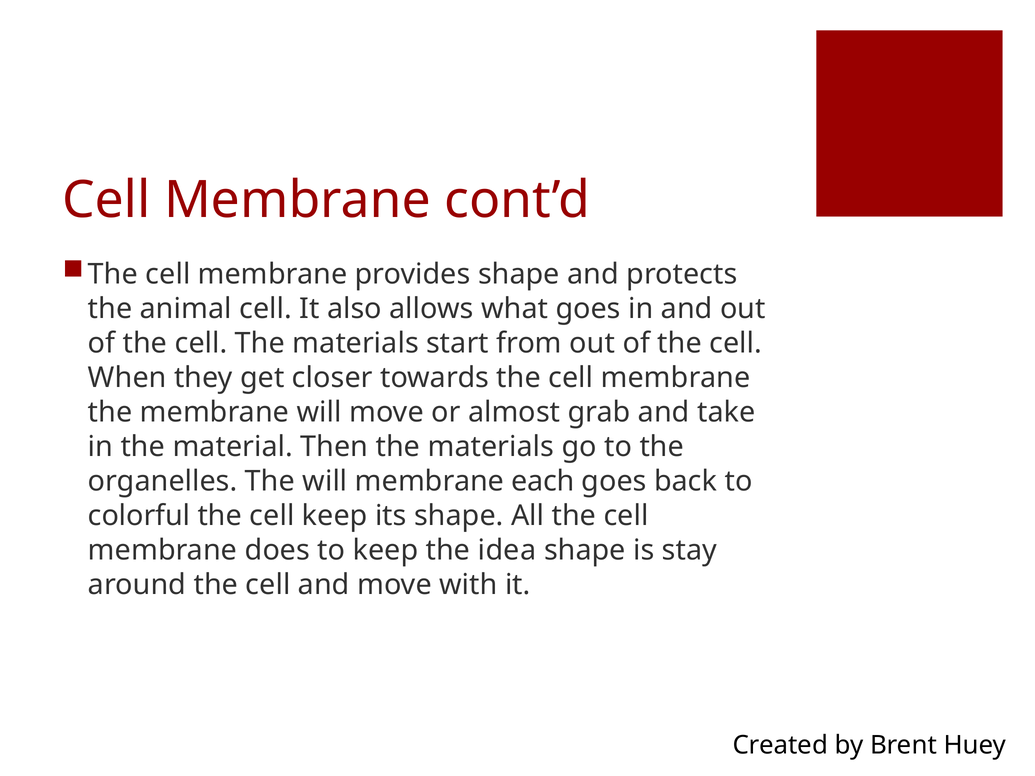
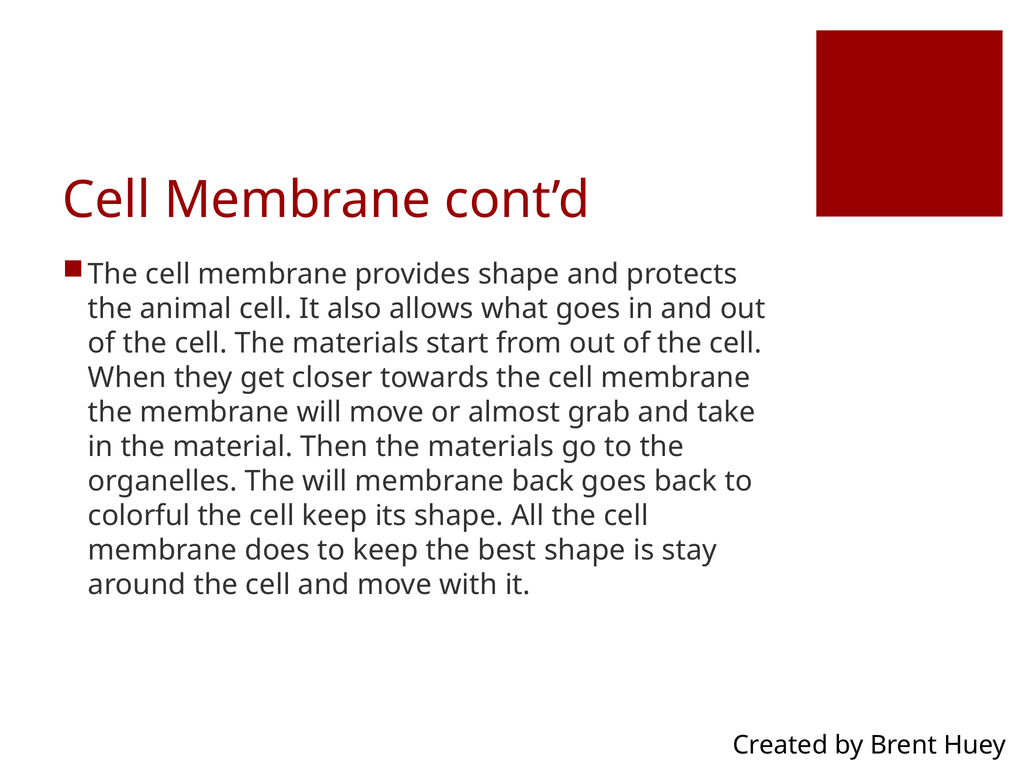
membrane each: each -> back
idea: idea -> best
